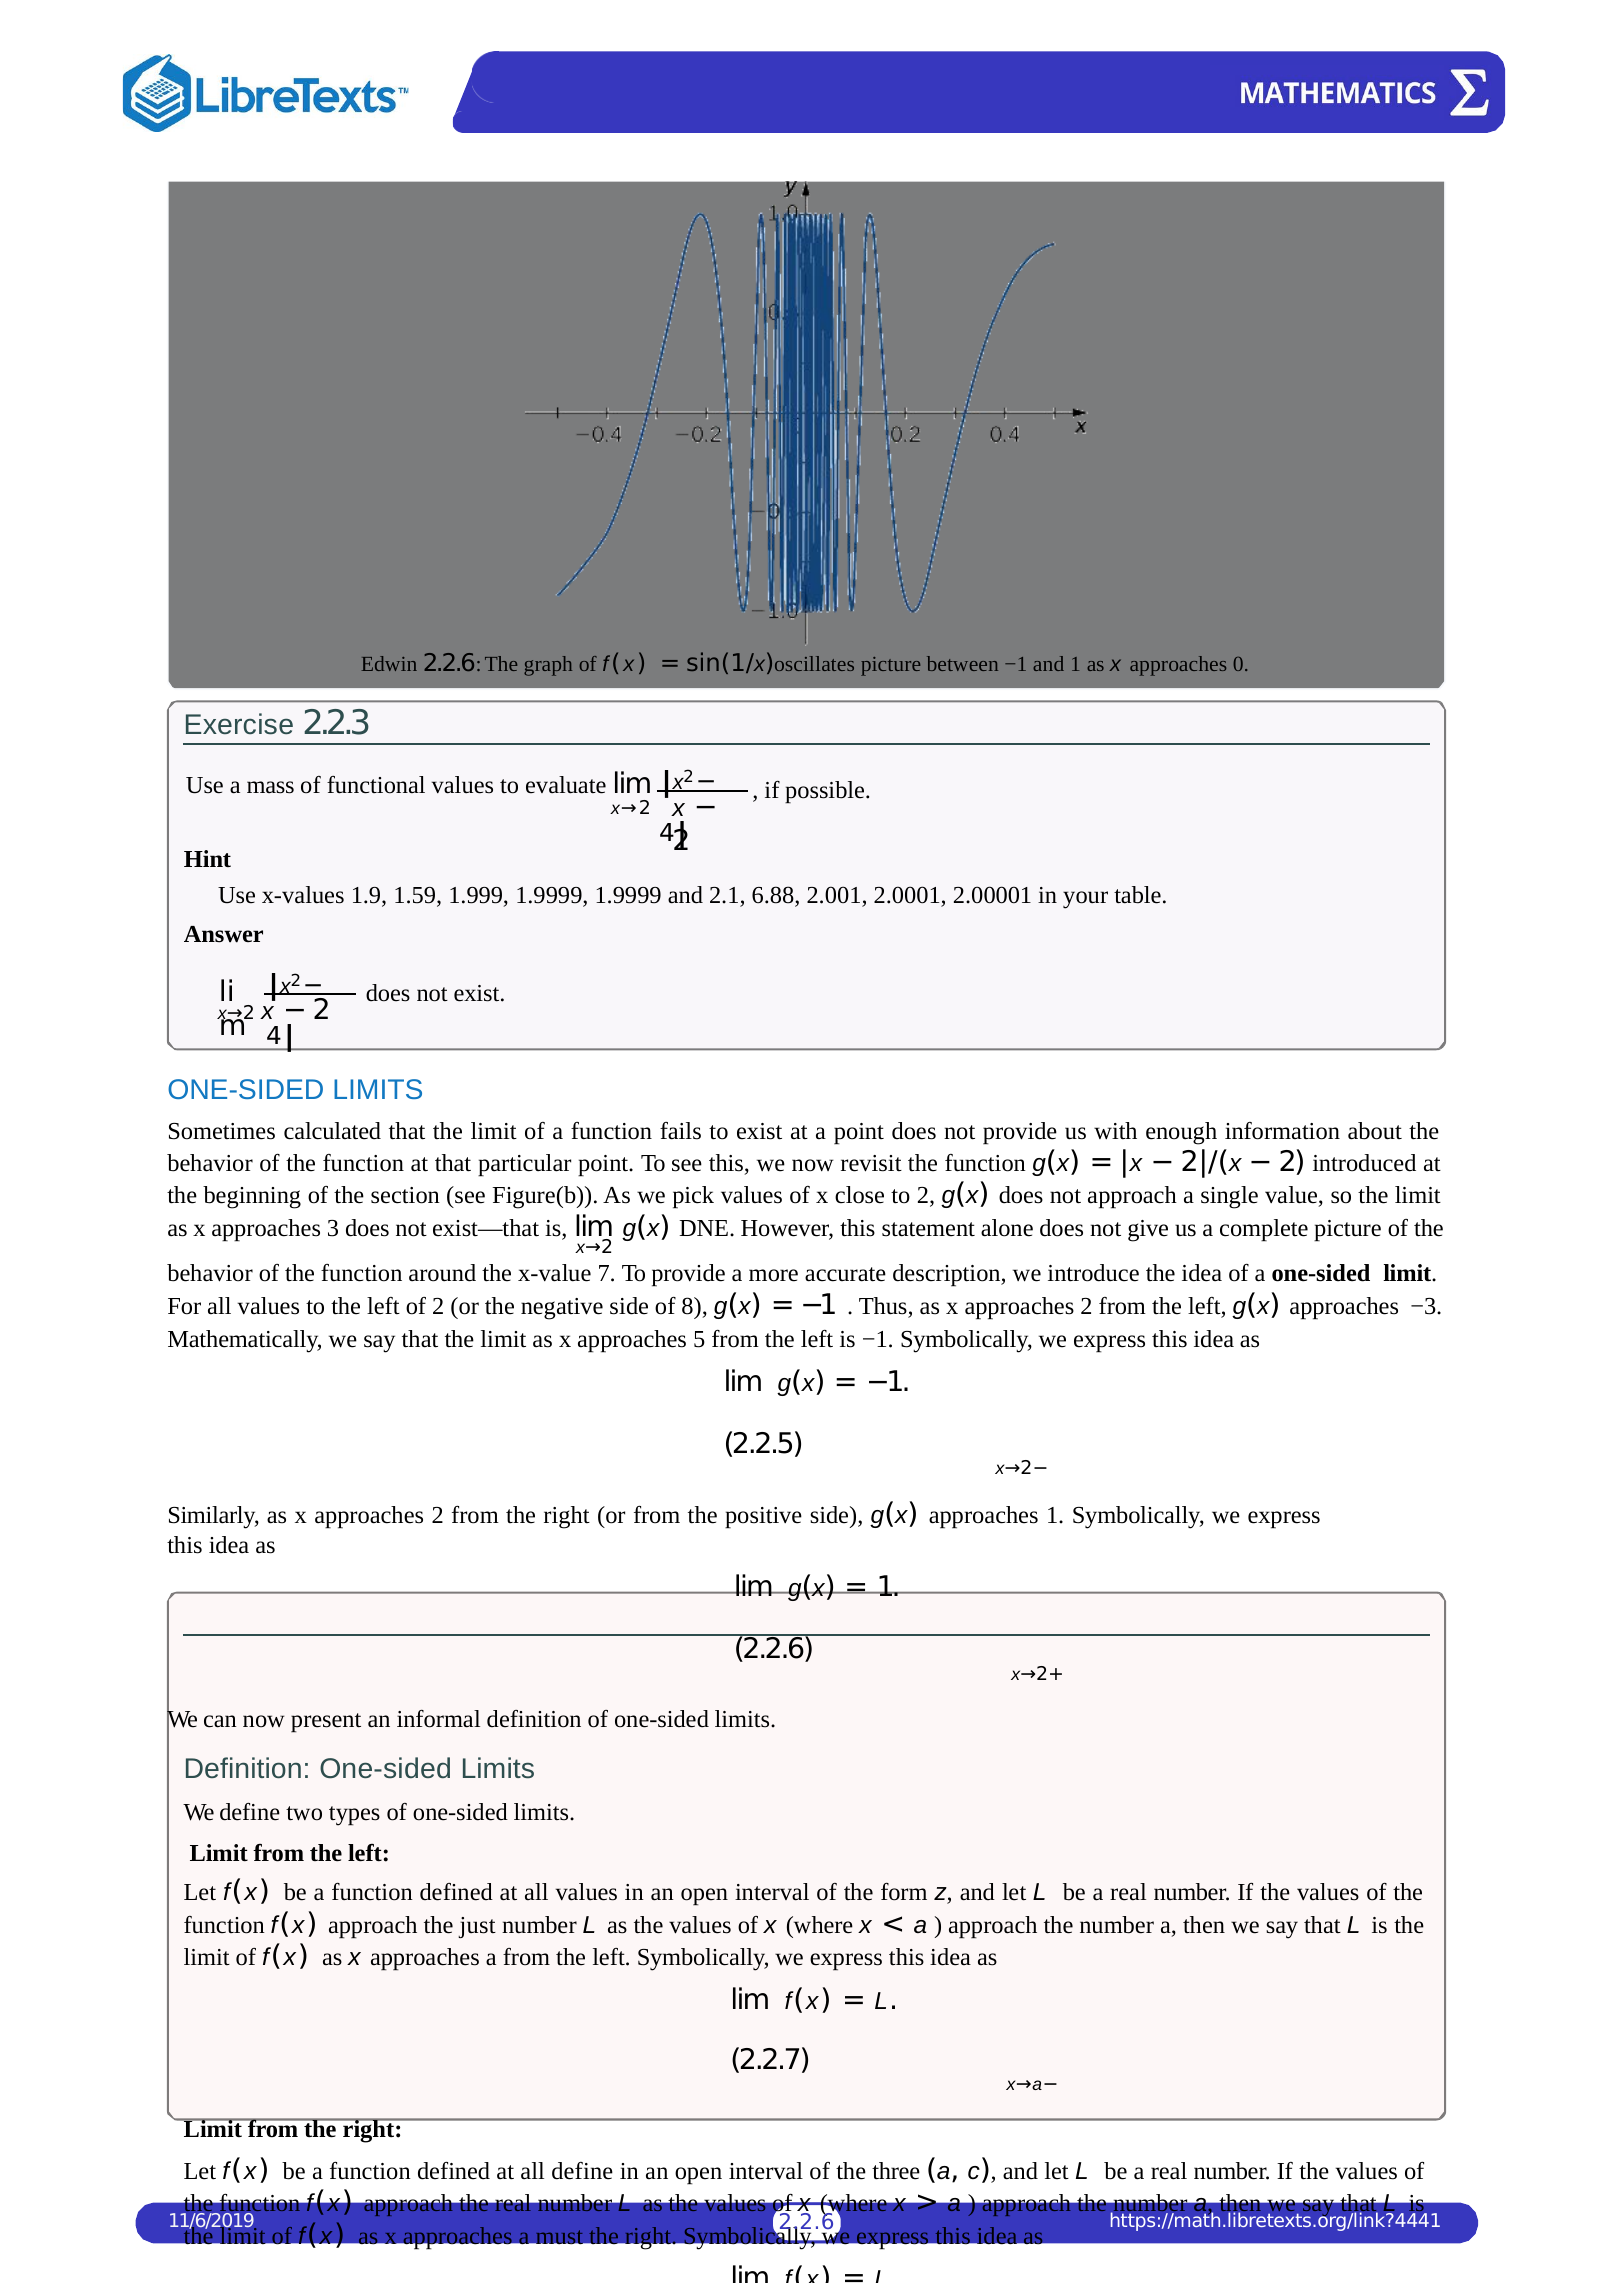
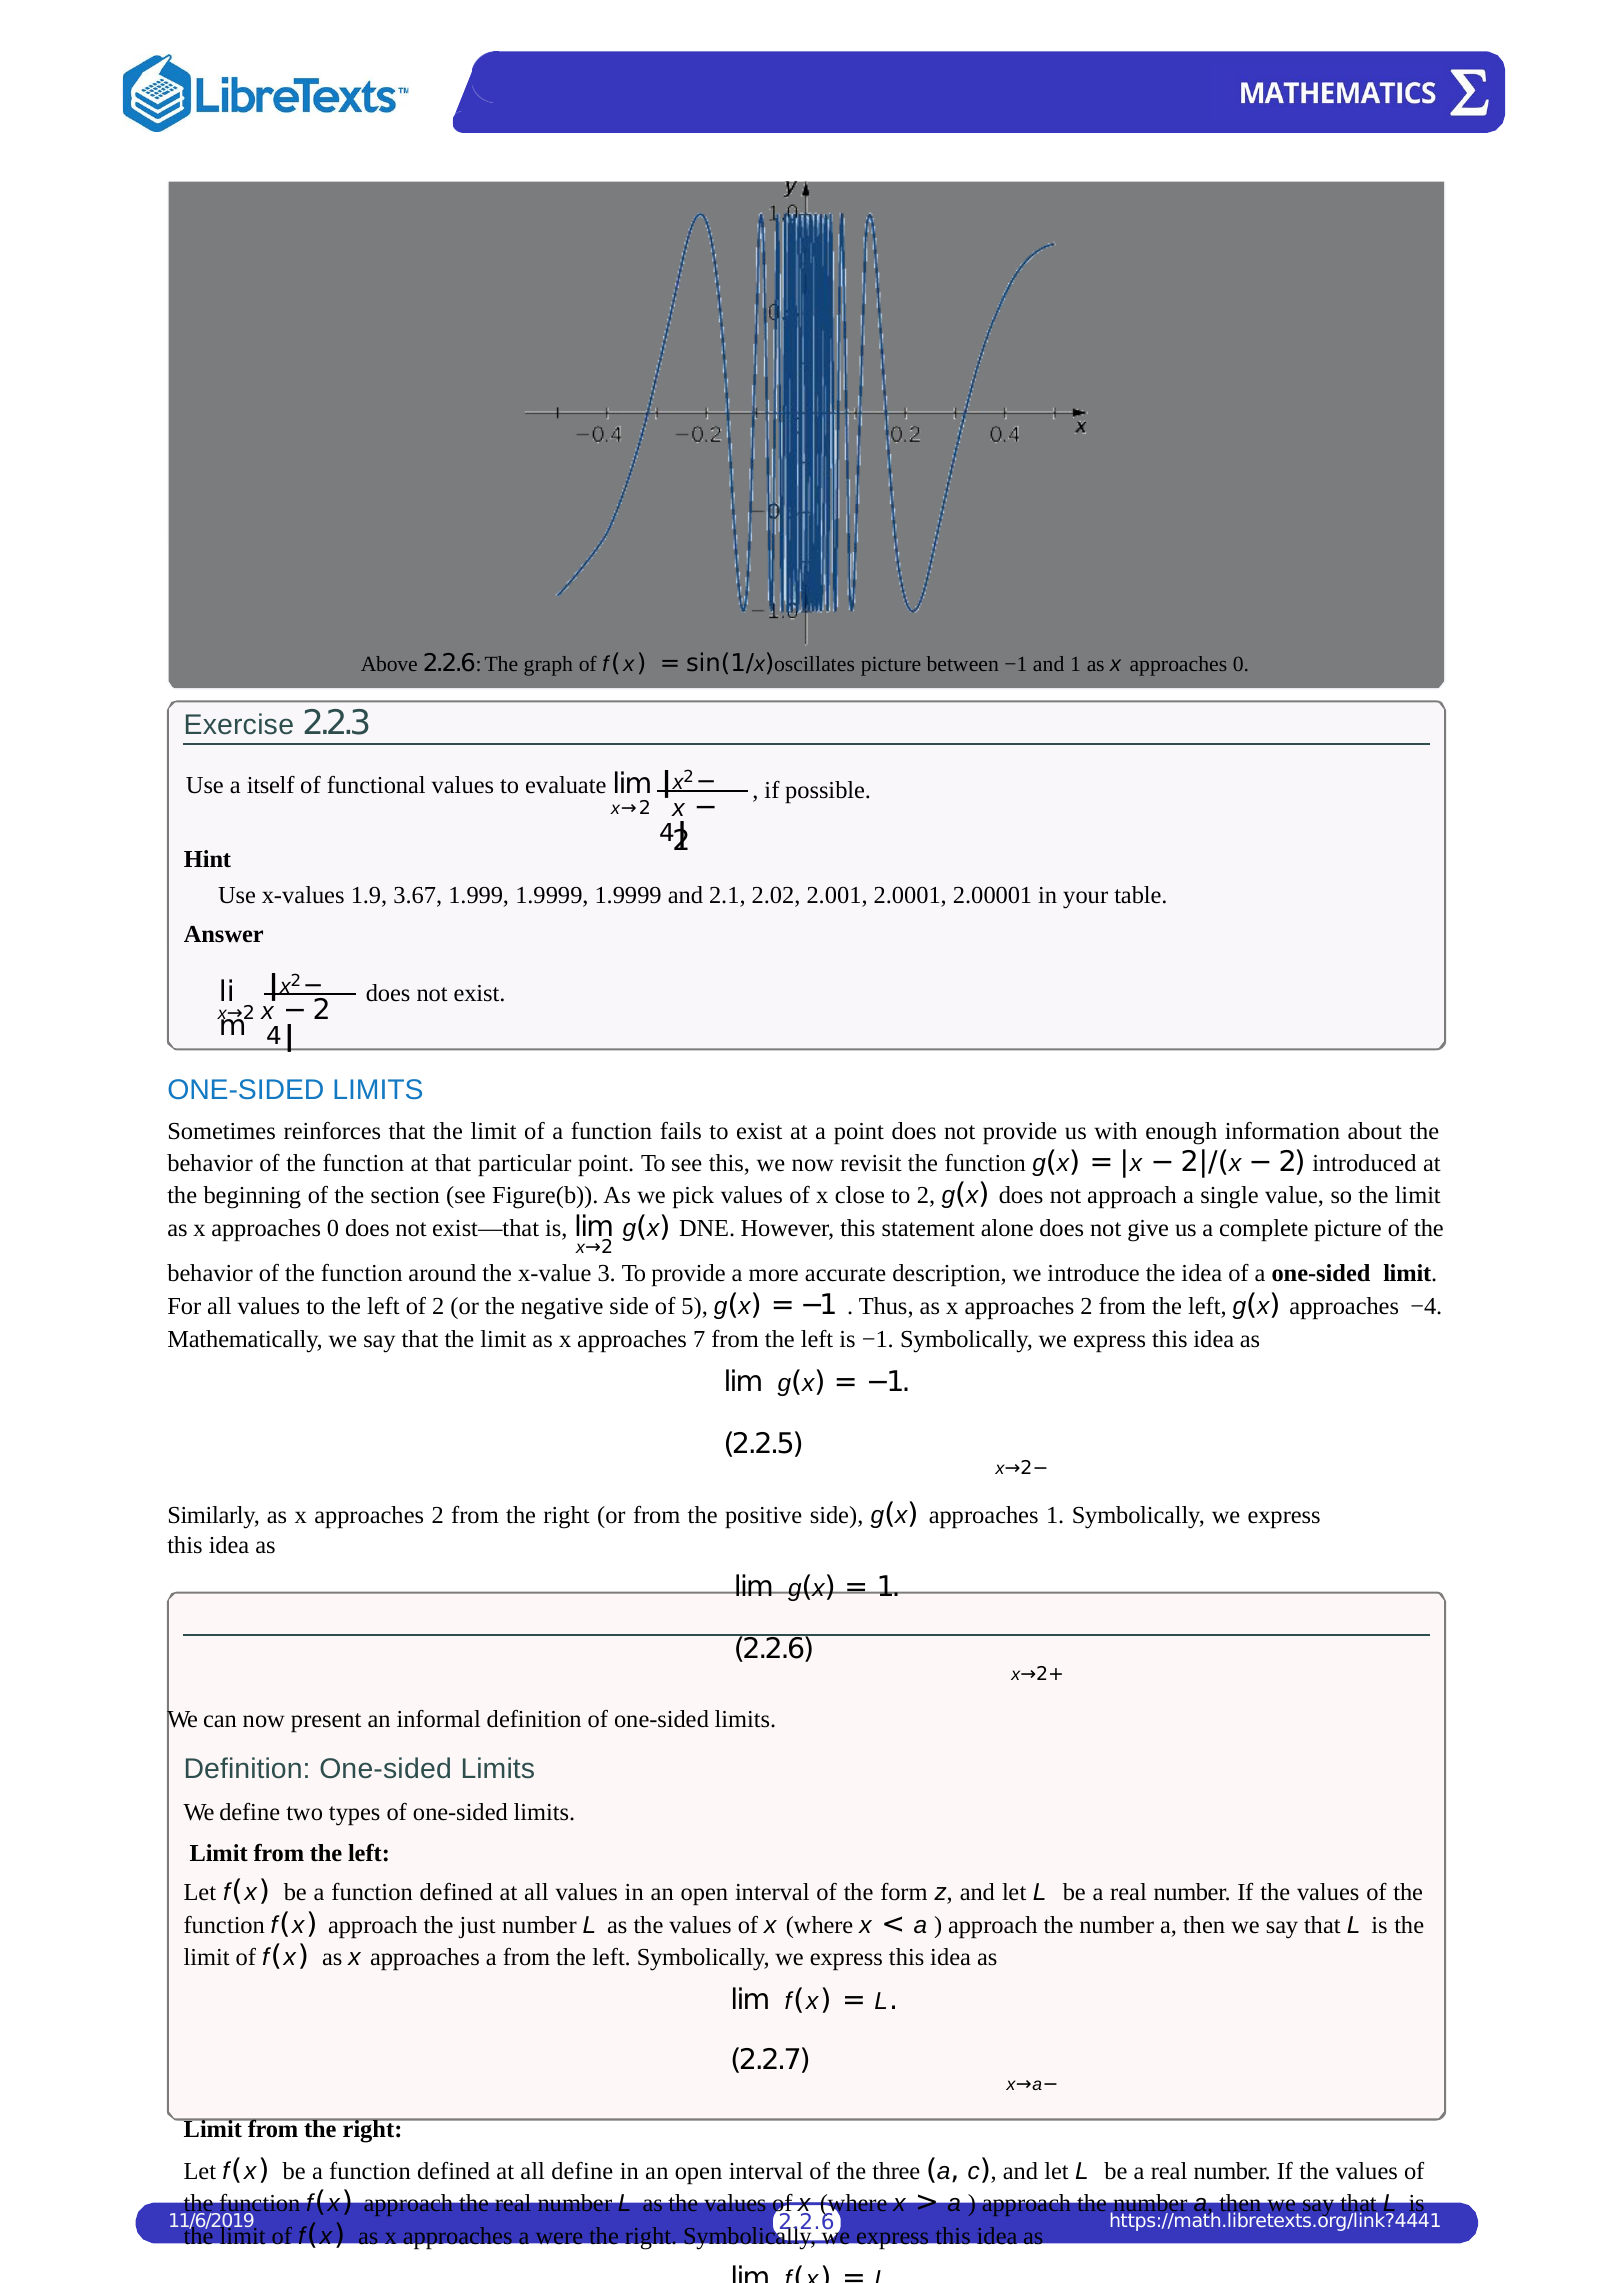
Edwin: Edwin -> Above
mass: mass -> itself
1.59: 1.59 -> 3.67
6.88: 6.88 -> 2.02
calculated: calculated -> reinforces
3 at (333, 1228): 3 -> 0
7: 7 -> 3
8: 8 -> 5
−3: −3 -> −4
5: 5 -> 7
must: must -> were
